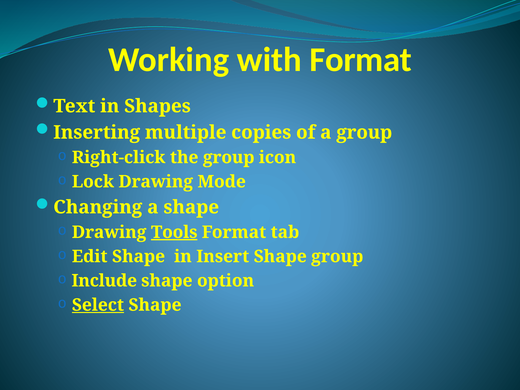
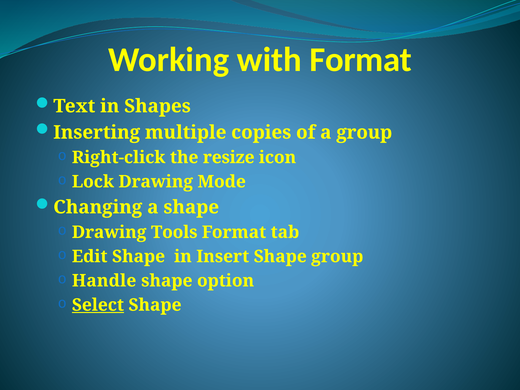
the group: group -> resize
Tools underline: present -> none
Include: Include -> Handle
